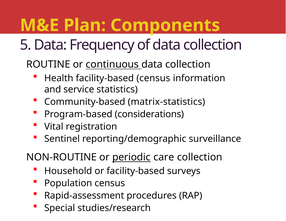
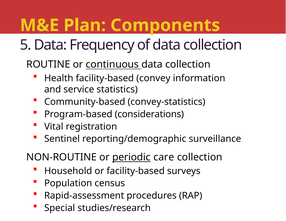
facility-based census: census -> convey
matrix-statistics: matrix-statistics -> convey-statistics
